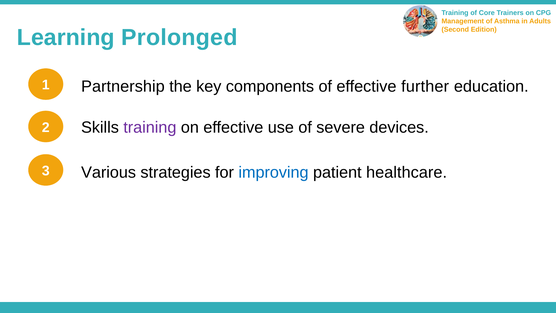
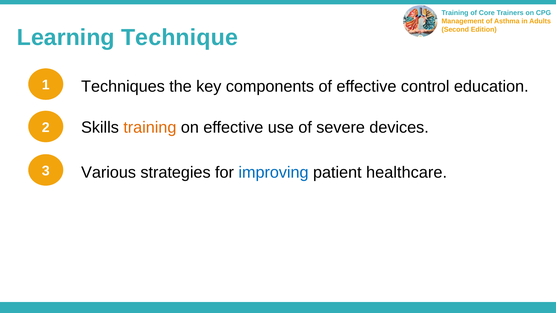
Prolonged: Prolonged -> Technique
Partnership: Partnership -> Techniques
further: further -> control
training at (150, 127) colour: purple -> orange
